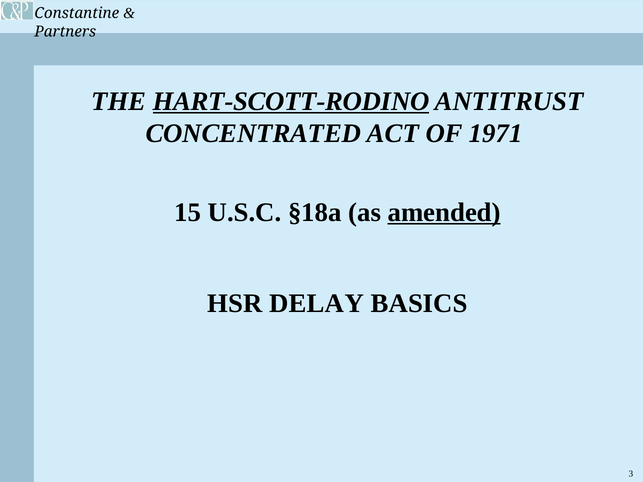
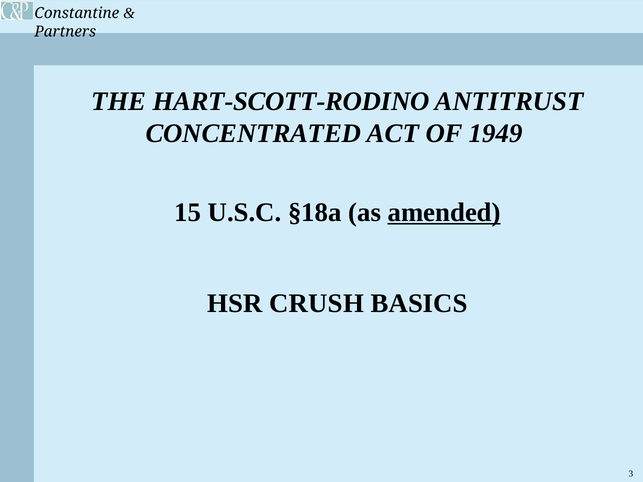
HART-SCOTT-RODINO underline: present -> none
1971: 1971 -> 1949
DELAY: DELAY -> CRUSH
